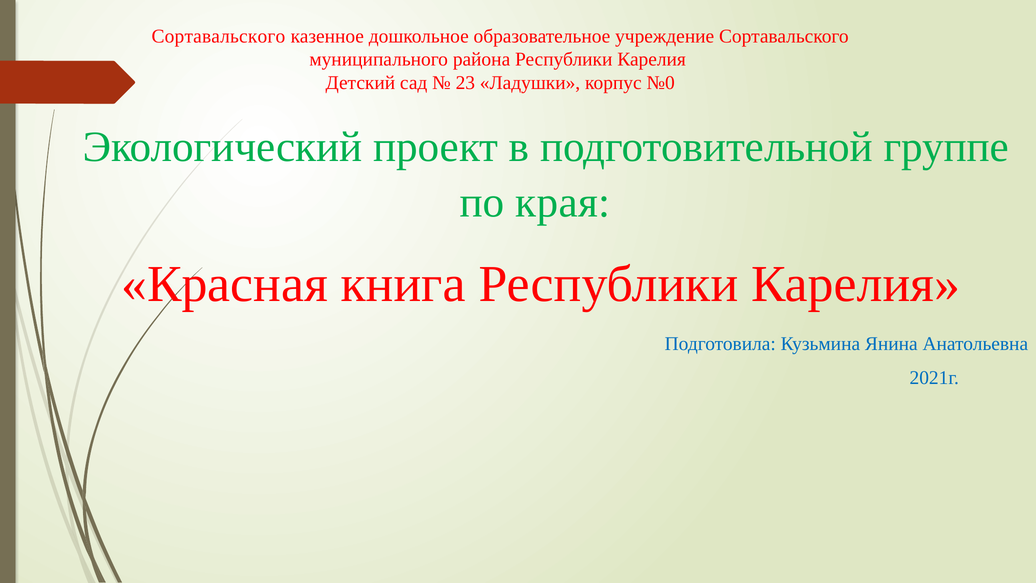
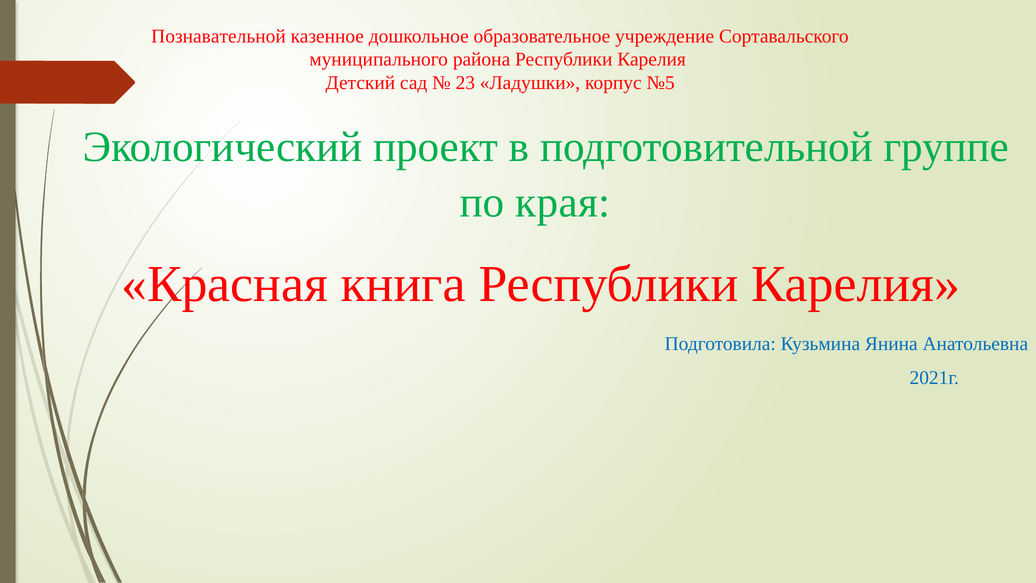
Сортавальского at (218, 36): Сортавальского -> Познавательной
№0: №0 -> №5
